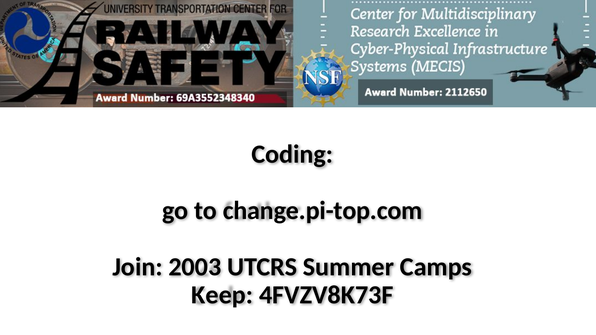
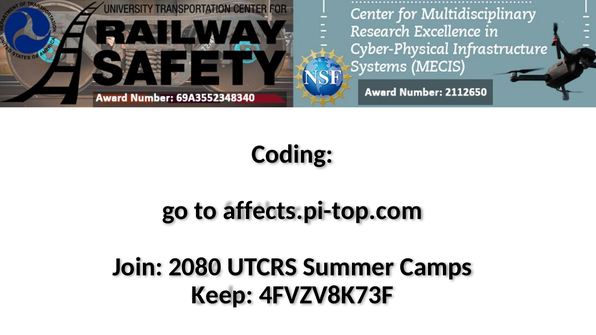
change.pi-top.com: change.pi-top.com -> affects.pi-top.com
2003: 2003 -> 2080
